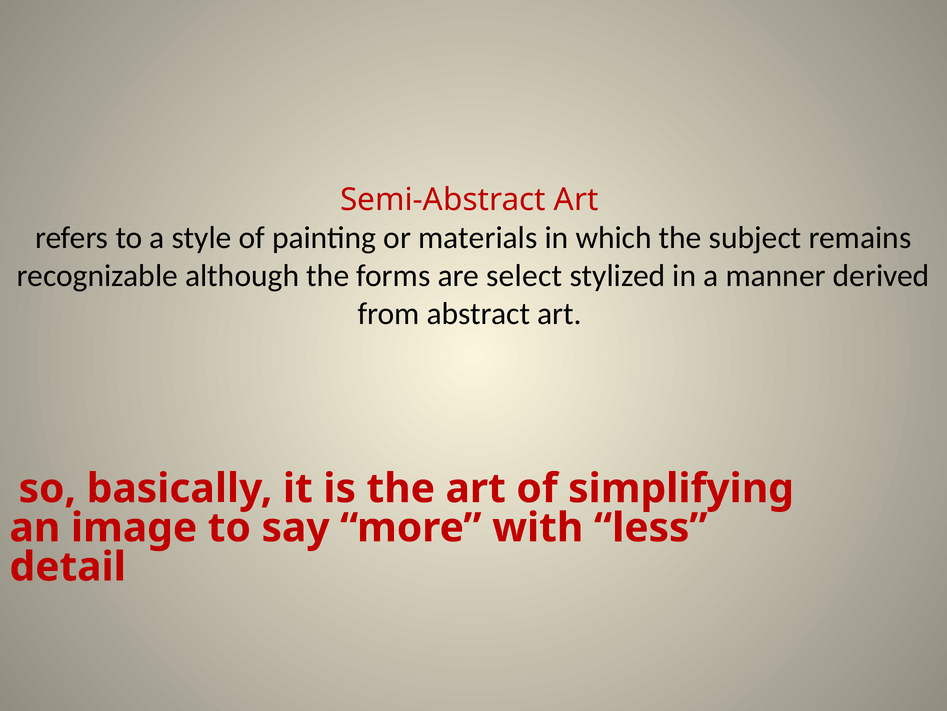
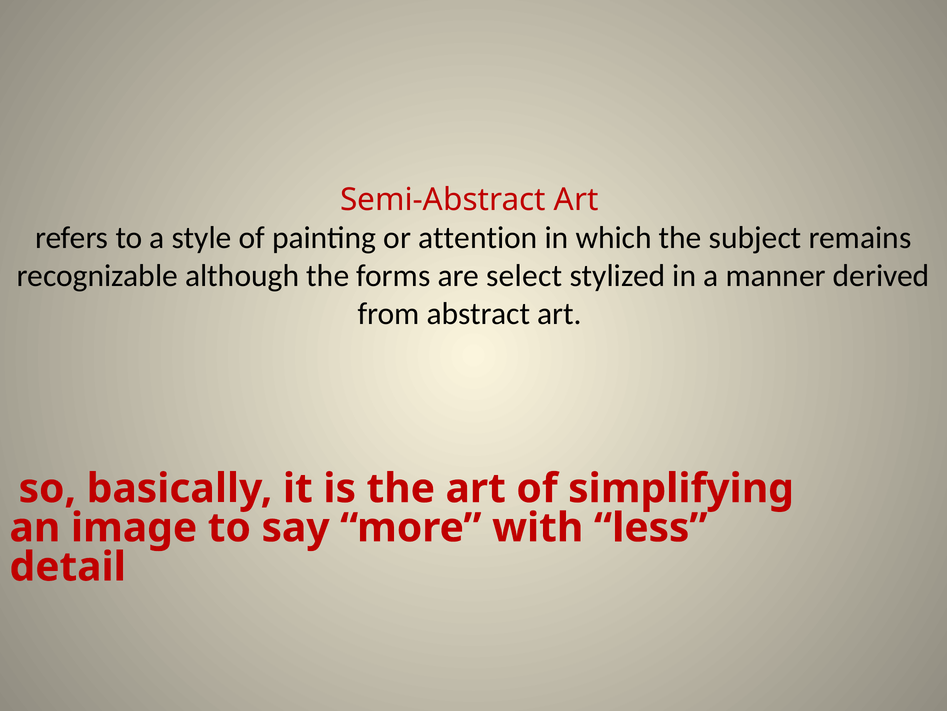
materials: materials -> attention
